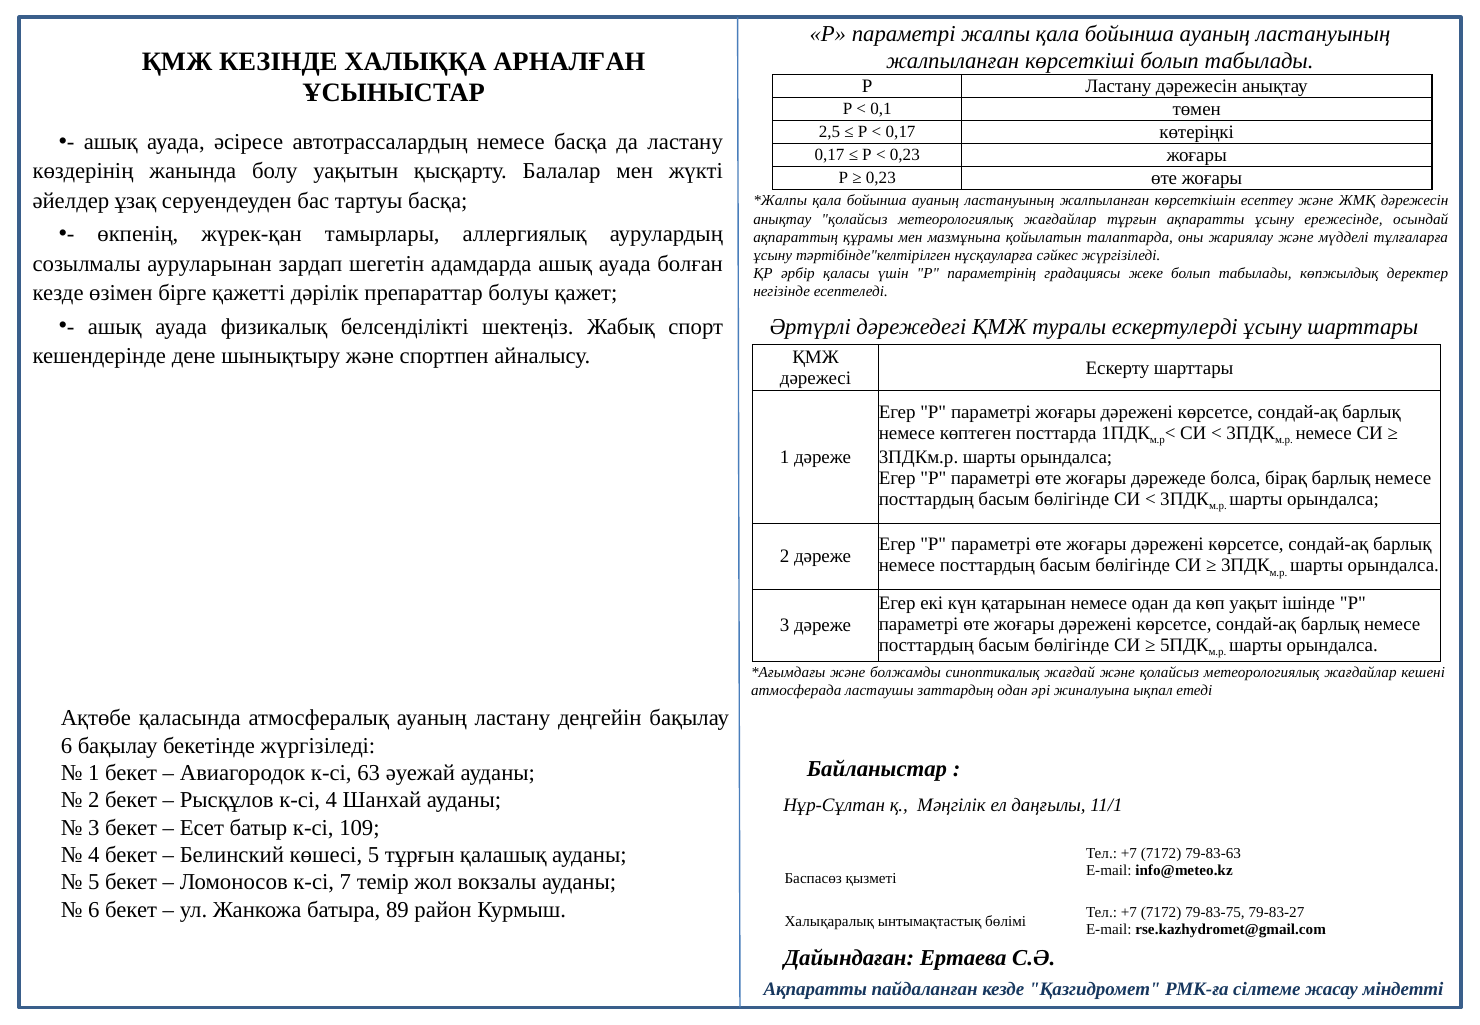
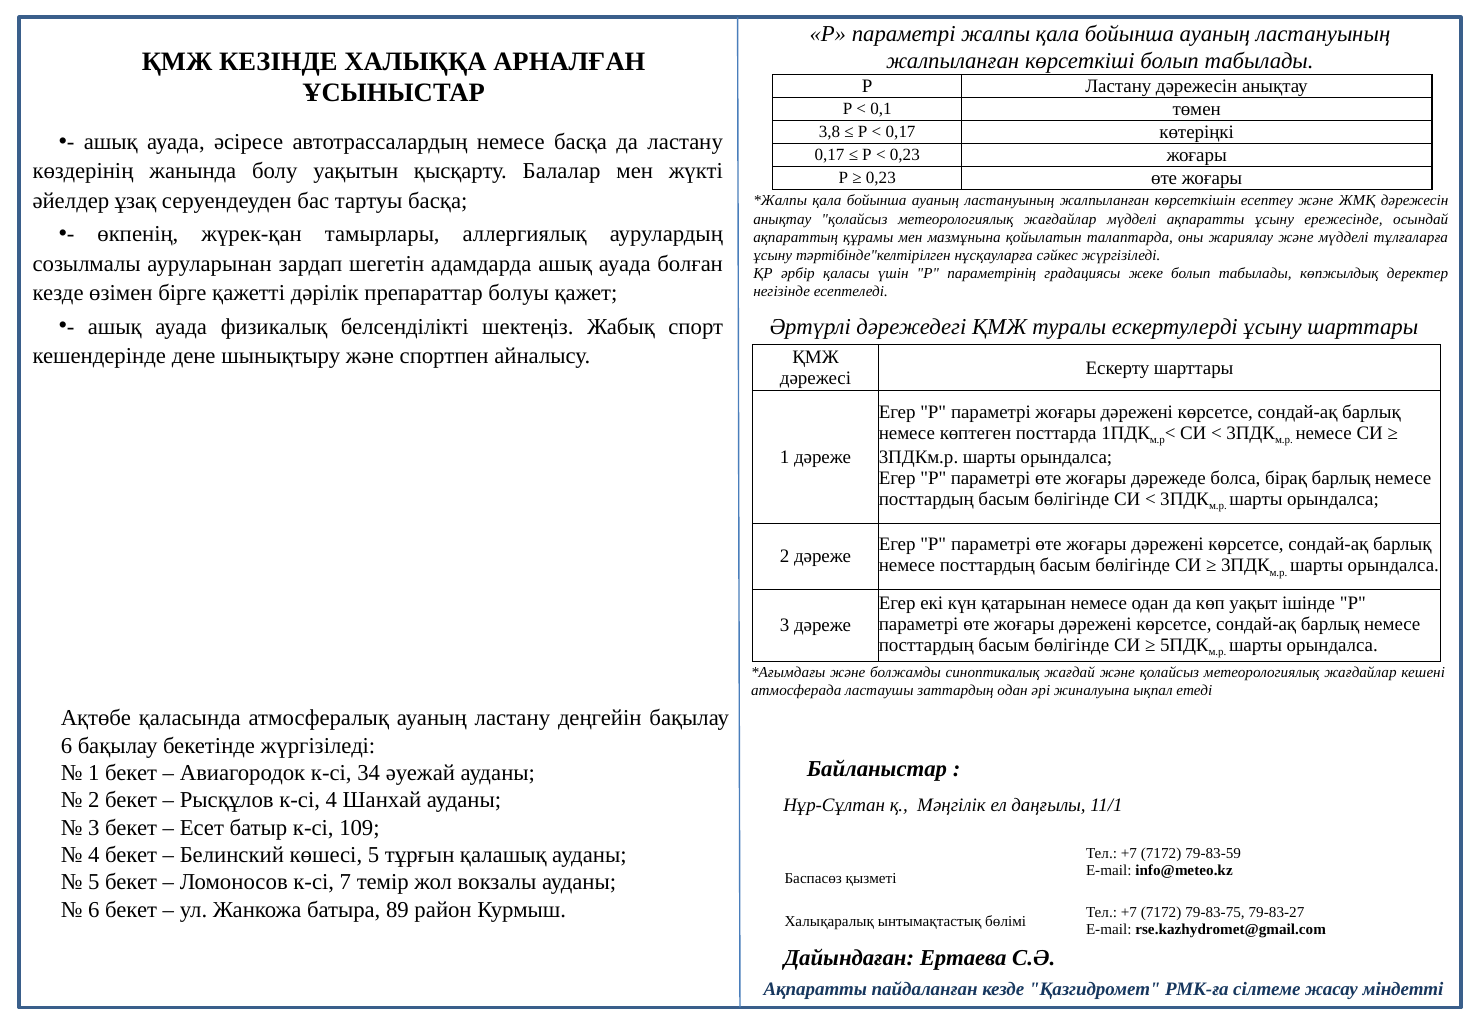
2,5: 2,5 -> 3,8
жағдайлар тұрғын: тұрғын -> мүдделі
63: 63 -> 34
79-83-63: 79-83-63 -> 79-83-59
